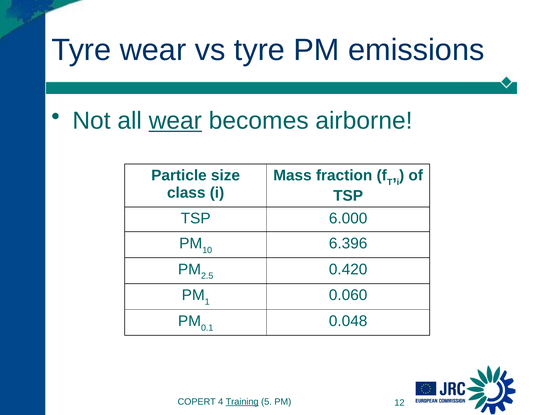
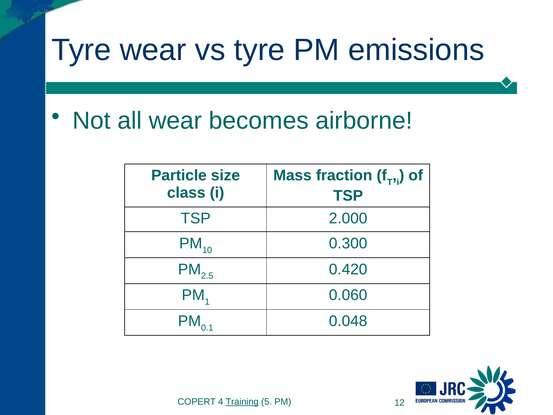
wear at (175, 121) underline: present -> none
6.000: 6.000 -> 2.000
6.396: 6.396 -> 0.300
